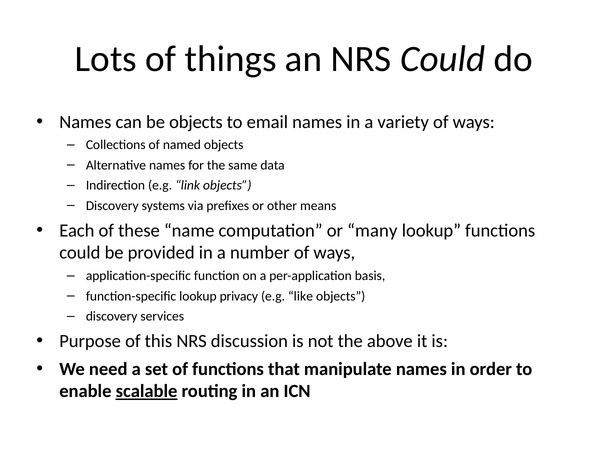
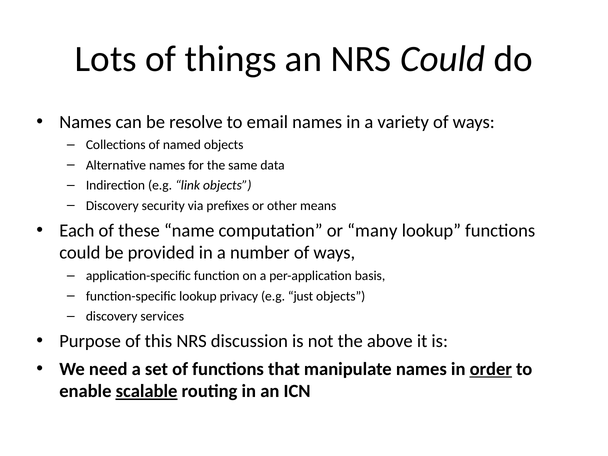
be objects: objects -> resolve
systems: systems -> security
like: like -> just
order underline: none -> present
